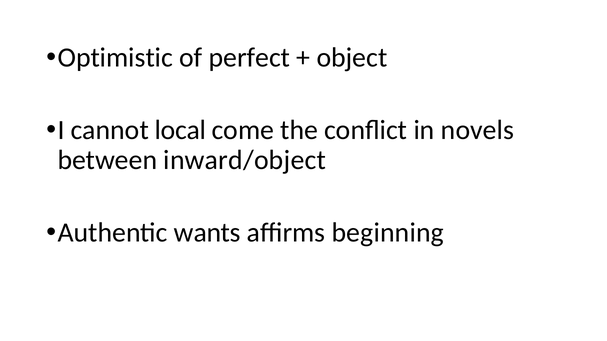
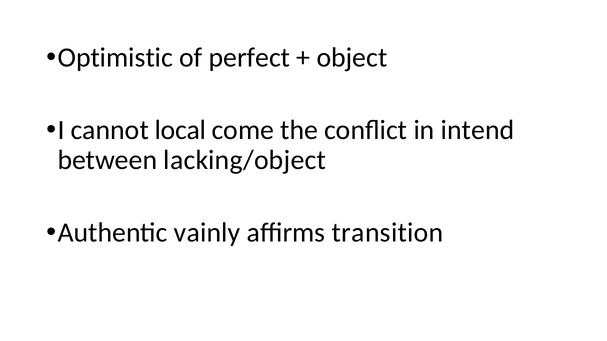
novels: novels -> intend
inward/object: inward/object -> lacking/object
wants: wants -> vainly
beginning: beginning -> transition
